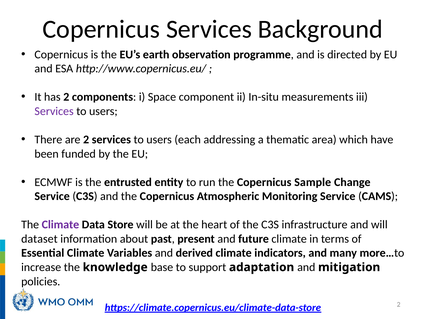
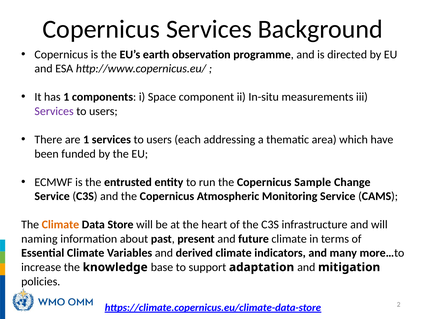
has 2: 2 -> 1
are 2: 2 -> 1
Climate at (60, 225) colour: purple -> orange
dataset: dataset -> naming
